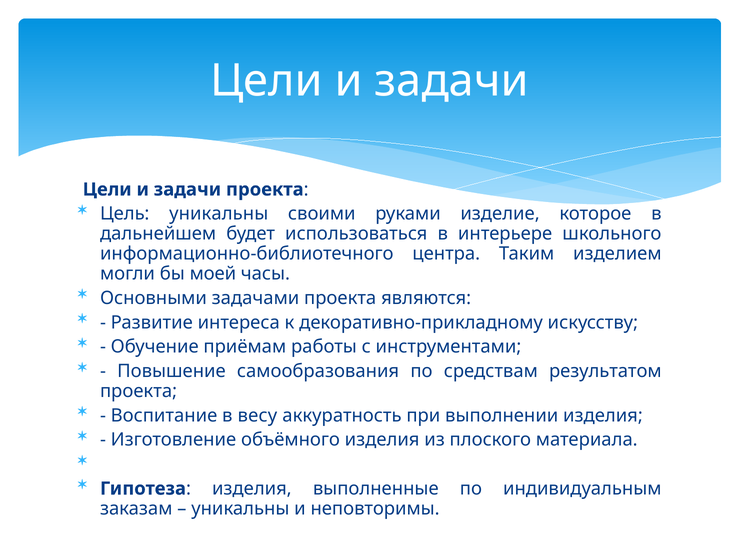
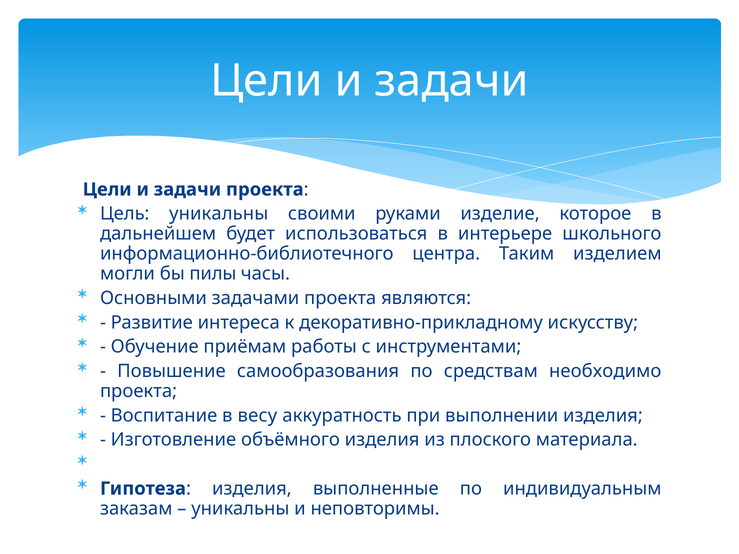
моей: моей -> пилы
результатом: результатом -> необходимо
